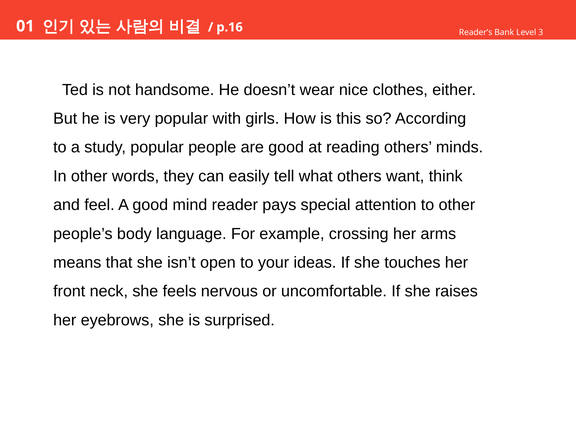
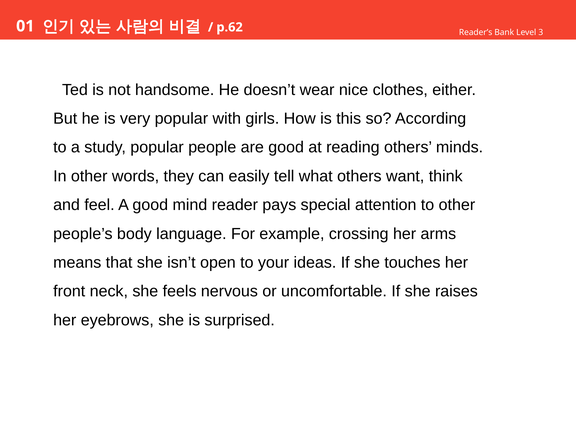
p.16: p.16 -> p.62
